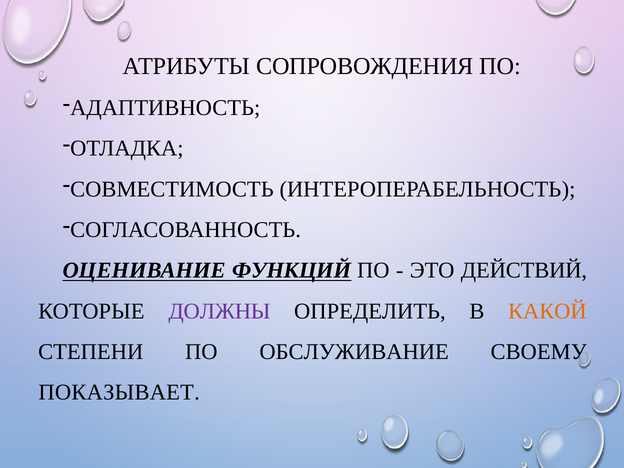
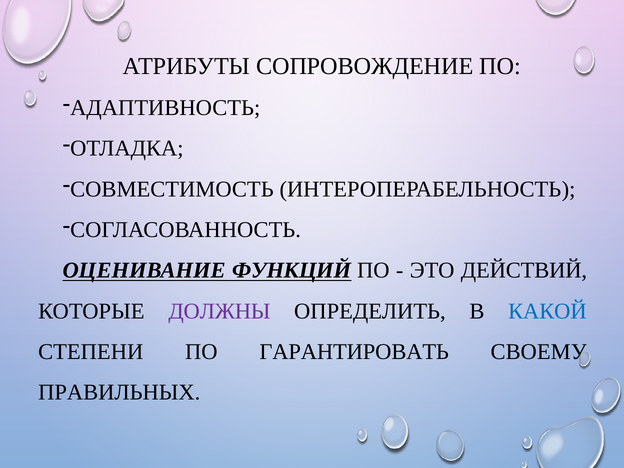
СОПРОВОЖДЕНИЯ: СОПРОВОЖДЕНИЯ -> СОПРОВОЖДЕНИЕ
КАКОЙ colour: orange -> blue
ОБСЛУЖИВАНИЕ: ОБСЛУЖИВАНИЕ -> ГАРАНТИРОВАТЬ
ПОКАЗЫВАЕТ: ПОКАЗЫВАЕТ -> ПРАВИЛЬНЫХ
